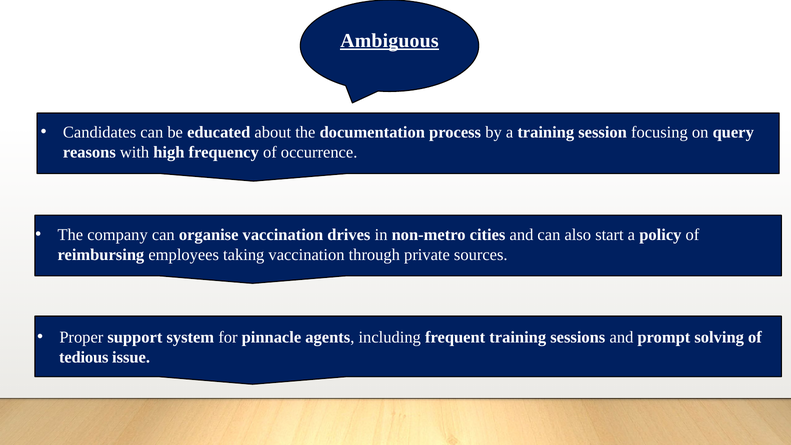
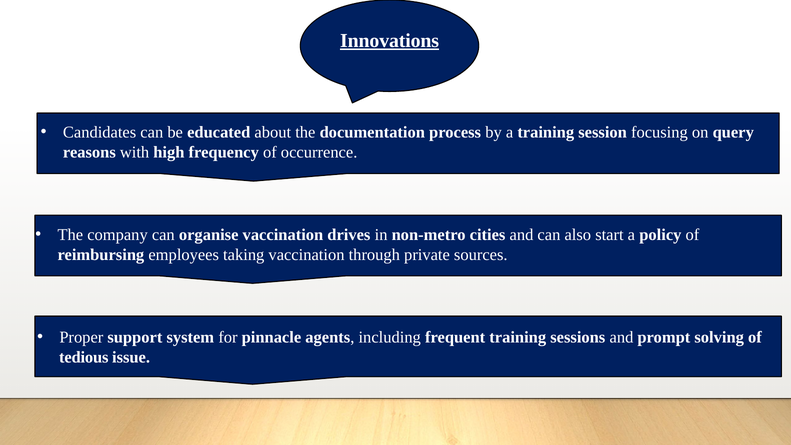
Ambiguous: Ambiguous -> Innovations
